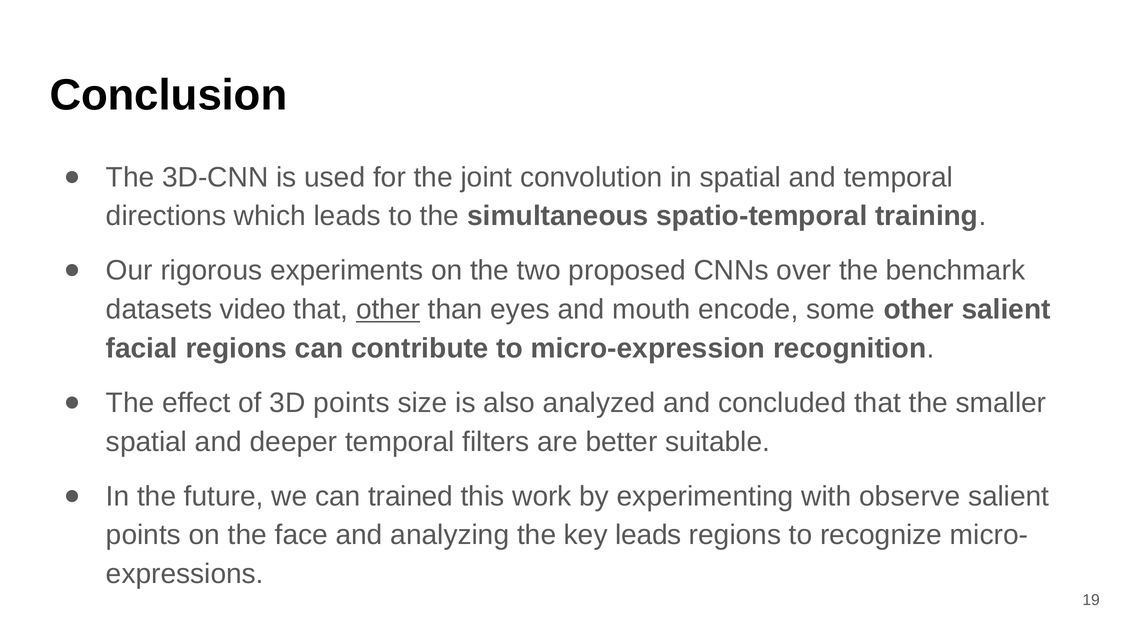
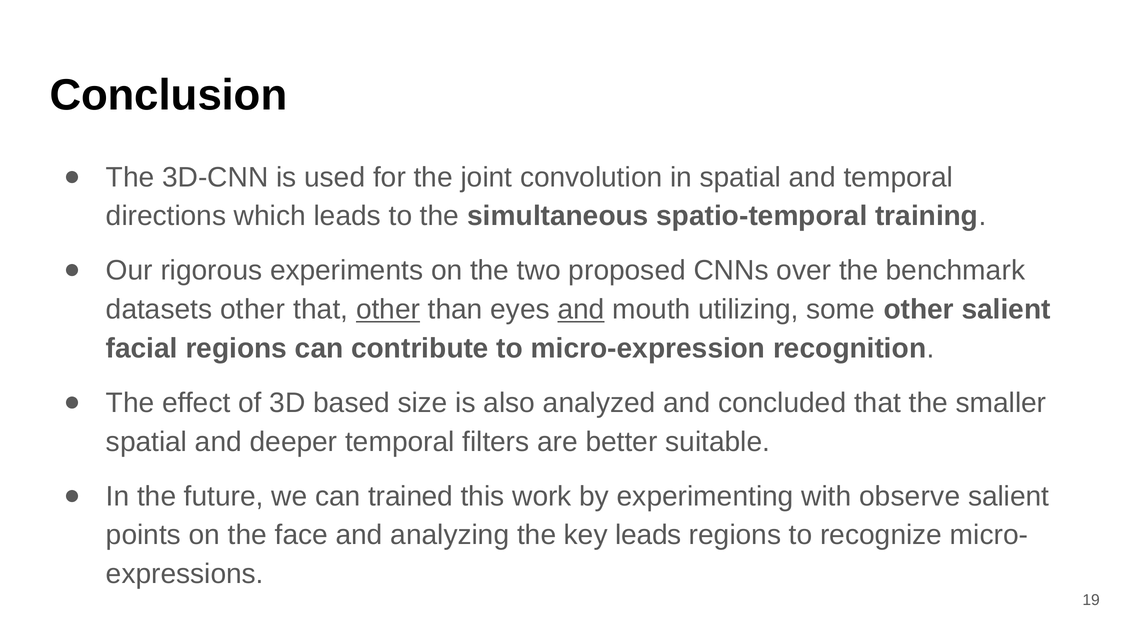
datasets video: video -> other
and at (581, 309) underline: none -> present
encode: encode -> utilizing
3D points: points -> based
